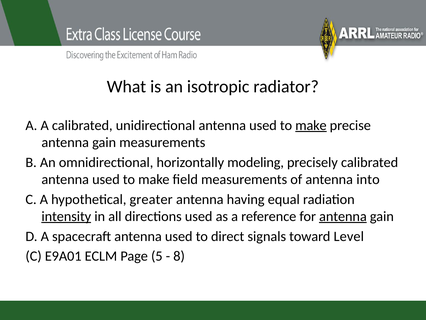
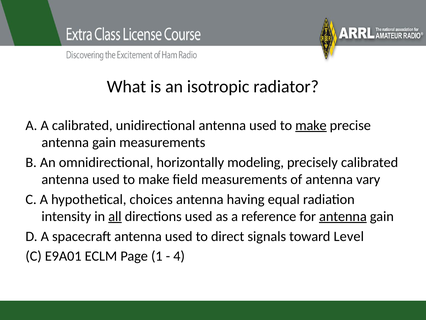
into: into -> vary
greater: greater -> choices
intensity underline: present -> none
all underline: none -> present
5: 5 -> 1
8: 8 -> 4
